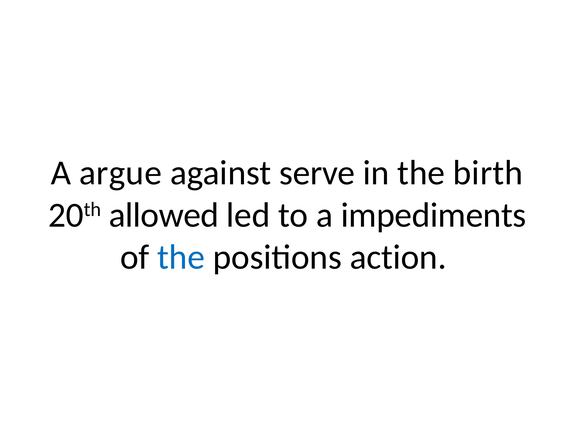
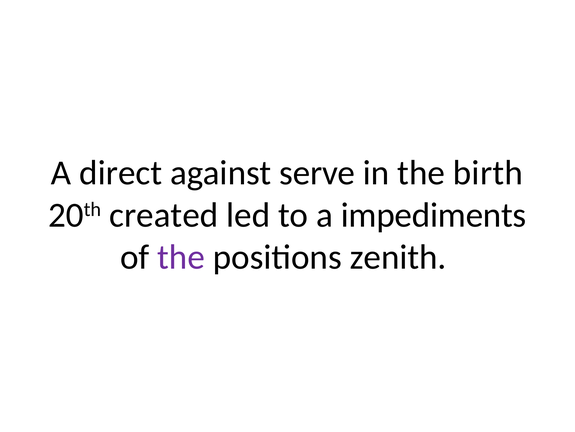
argue: argue -> direct
allowed: allowed -> created
the at (181, 257) colour: blue -> purple
action: action -> zenith
